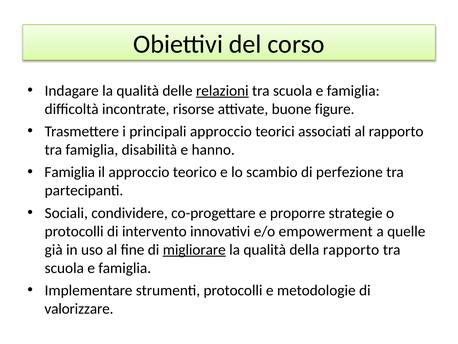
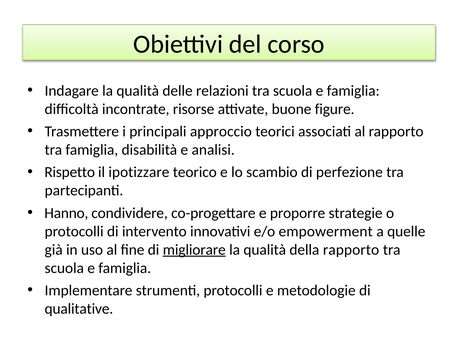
relazioni underline: present -> none
hanno: hanno -> analisi
Famiglia at (70, 172): Famiglia -> Rispetto
il approccio: approccio -> ipotizzare
Sociali: Sociali -> Hanno
valorizzare: valorizzare -> qualitative
